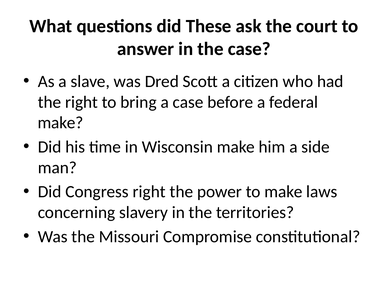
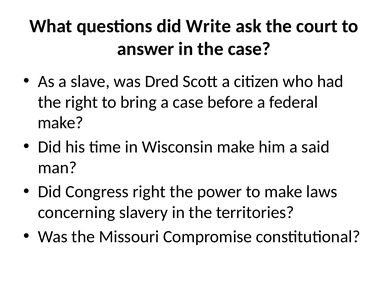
These: These -> Write
side: side -> said
